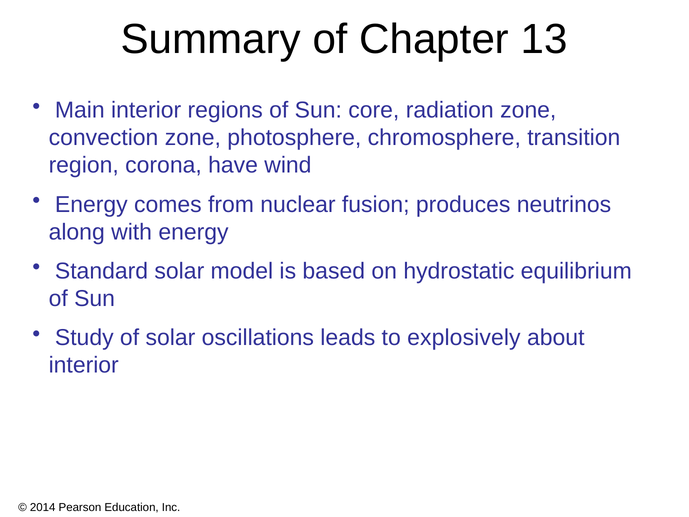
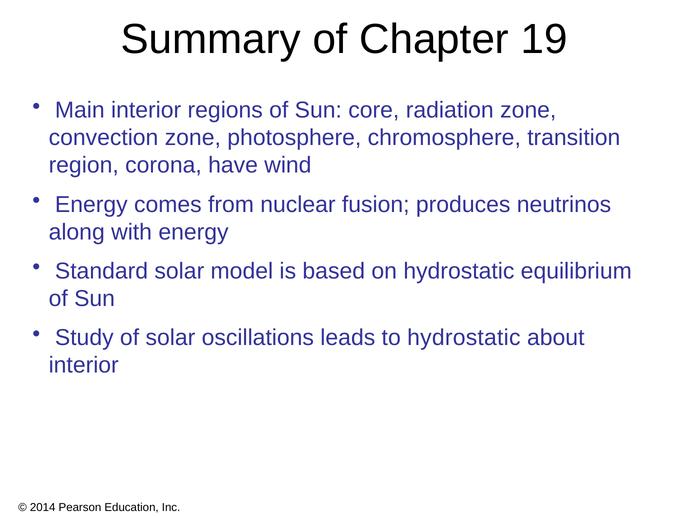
13: 13 -> 19
to explosively: explosively -> hydrostatic
